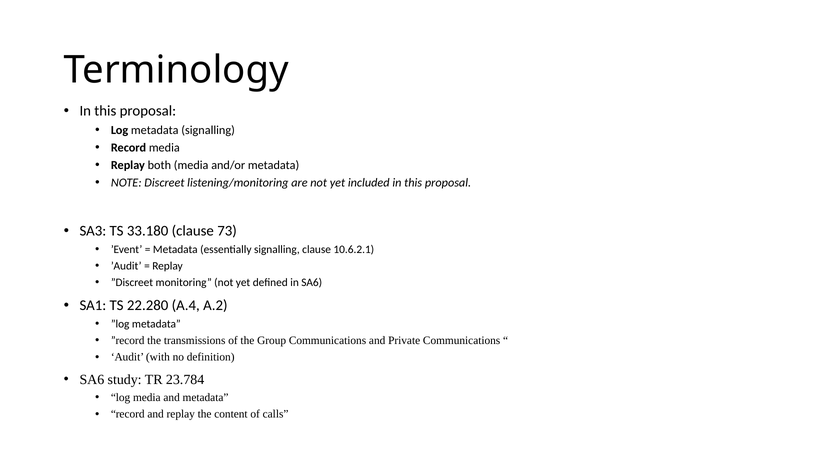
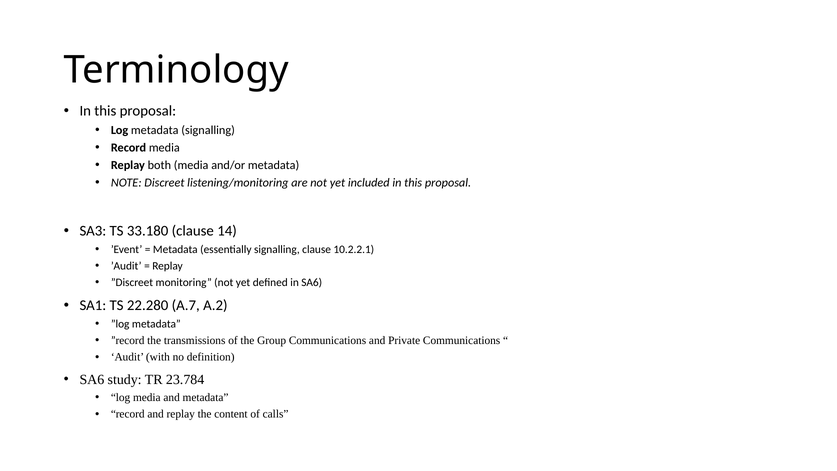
73: 73 -> 14
10.6.2.1: 10.6.2.1 -> 10.2.2.1
A.4: A.4 -> A.7
